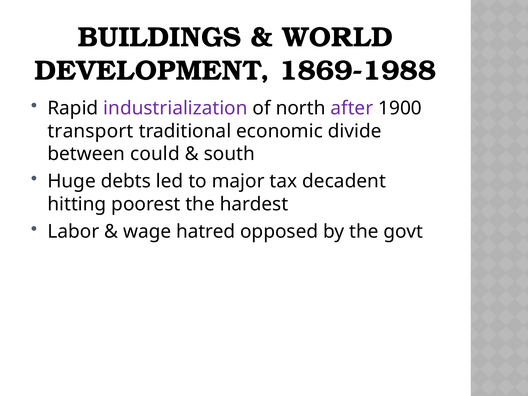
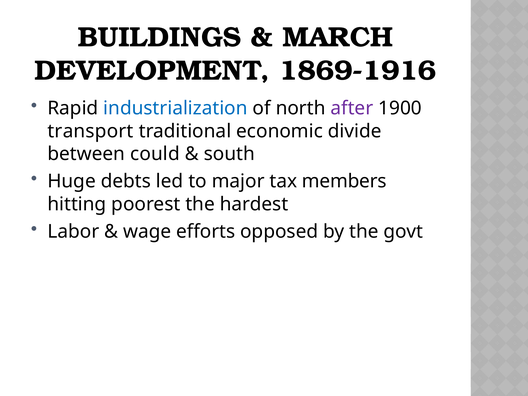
WORLD: WORLD -> MARCH
1869-1988: 1869-1988 -> 1869-1916
industrialization colour: purple -> blue
decadent: decadent -> members
hatred: hatred -> efforts
